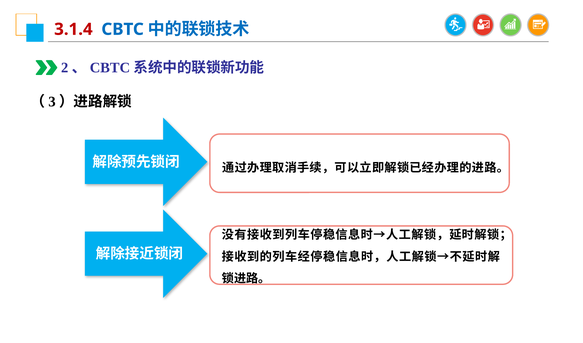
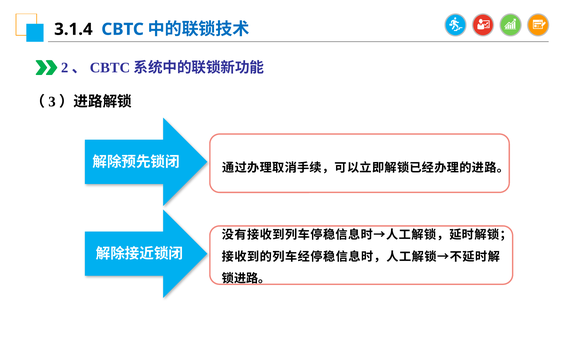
3.1.4 colour: red -> black
